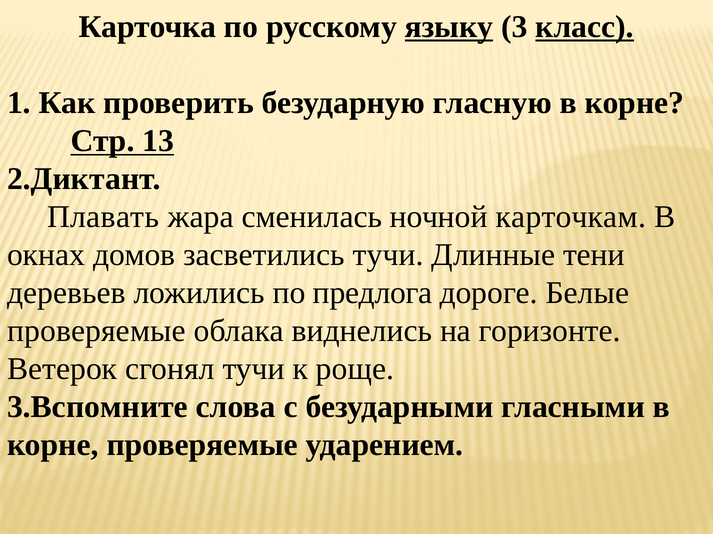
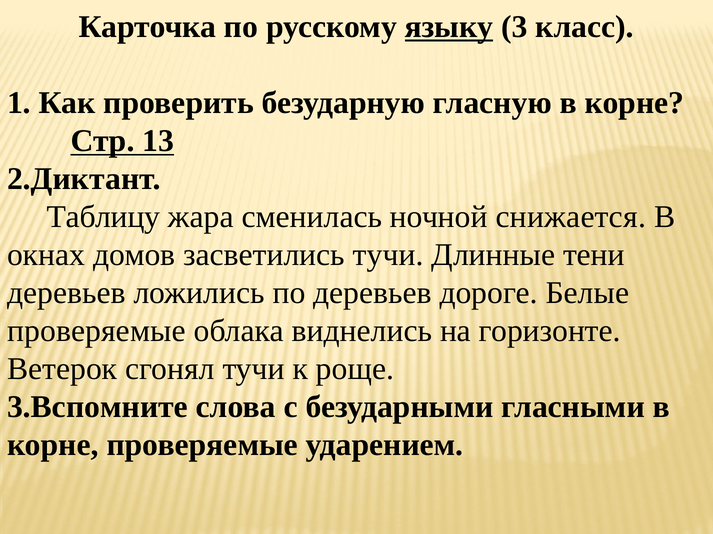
класс underline: present -> none
Плавать: Плавать -> Таблицу
карточкам: карточкам -> снижается
по предлога: предлога -> деревьев
